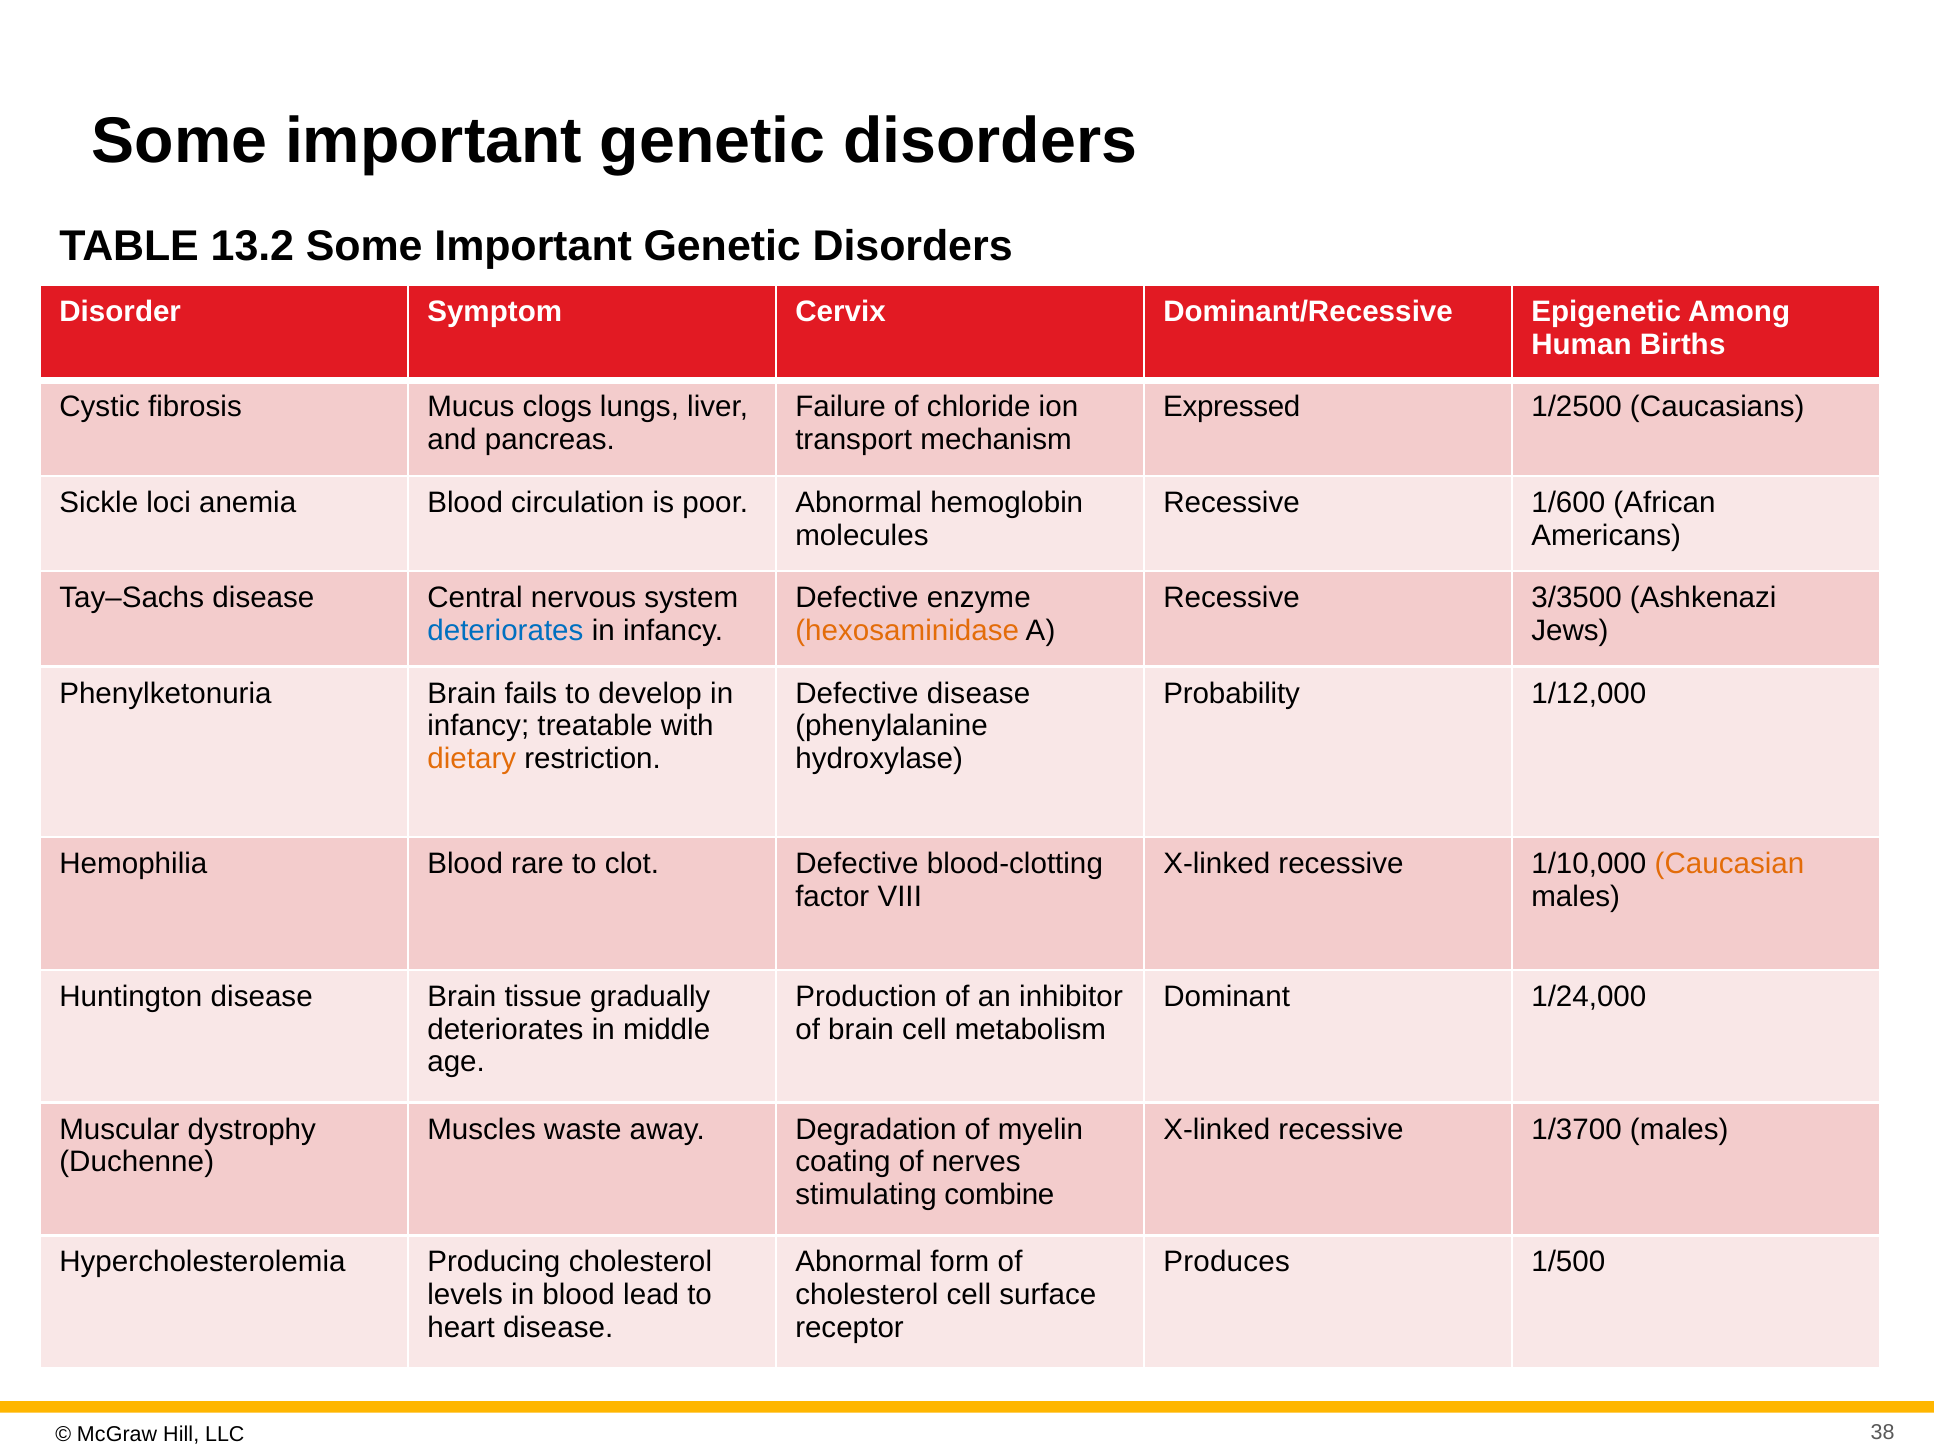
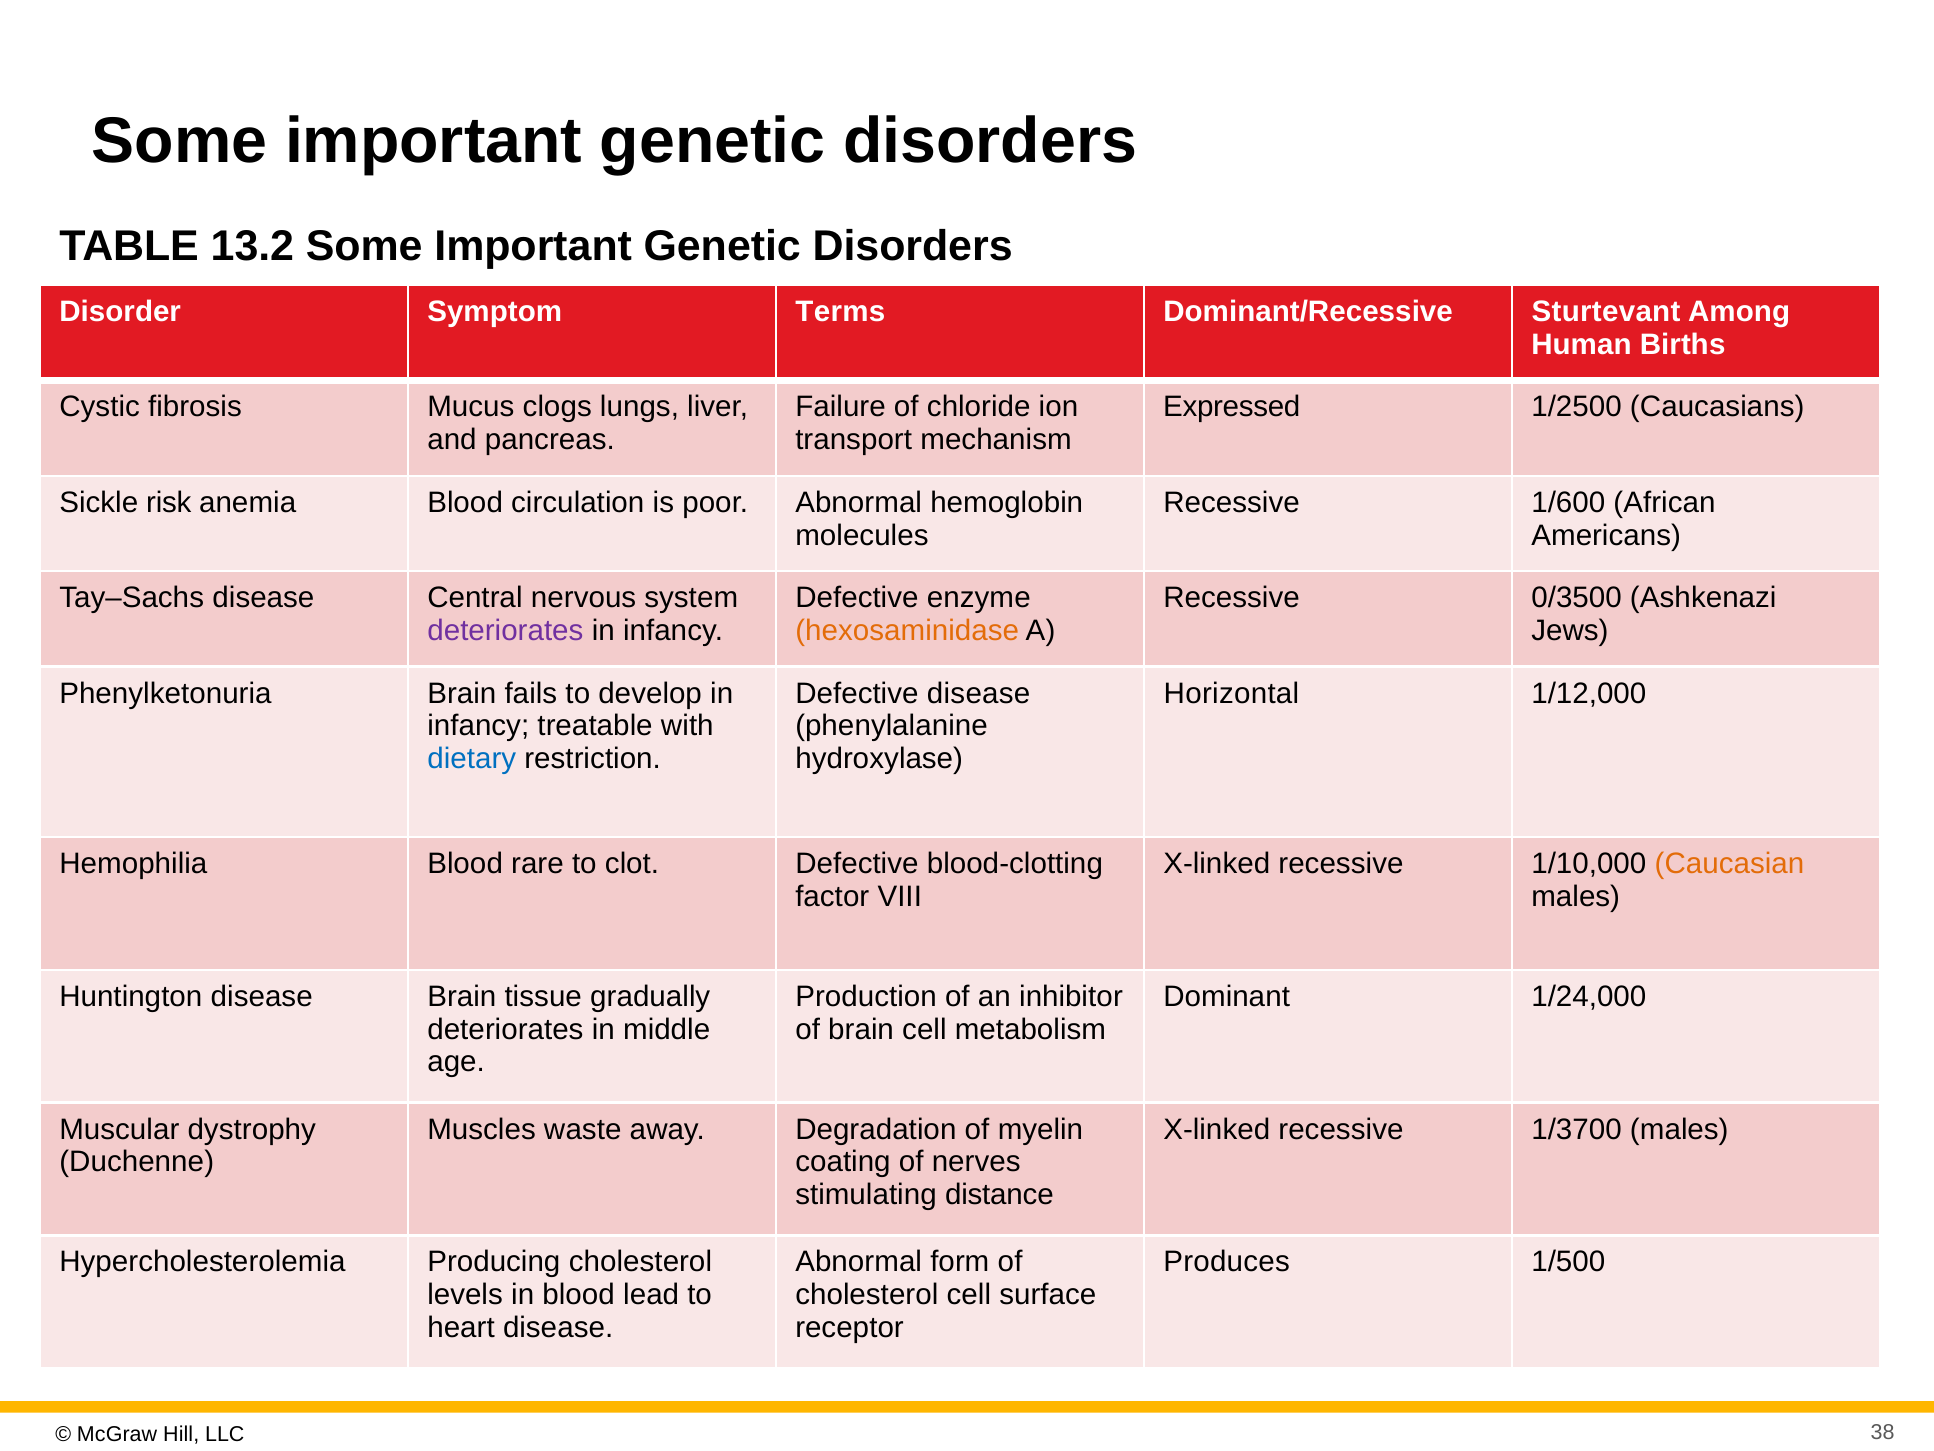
Cervix: Cervix -> Terms
Epigenetic: Epigenetic -> Sturtevant
loci: loci -> risk
3/3500: 3/3500 -> 0/3500
deteriorates at (505, 631) colour: blue -> purple
Probability: Probability -> Horizontal
dietary colour: orange -> blue
combine: combine -> distance
